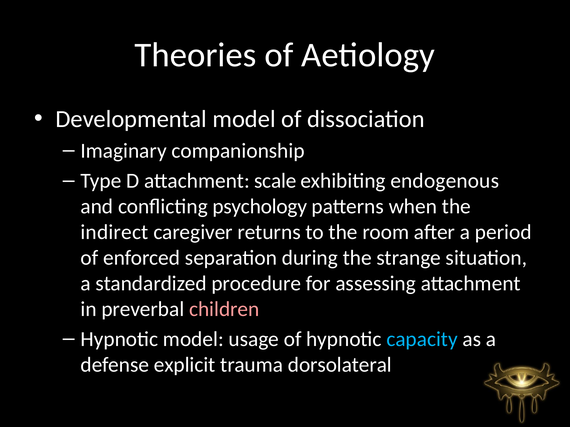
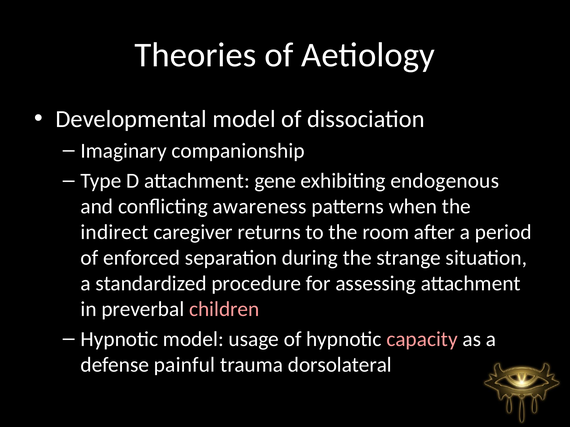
scale: scale -> gene
psychology: psychology -> awareness
capacity colour: light blue -> pink
explicit: explicit -> painful
